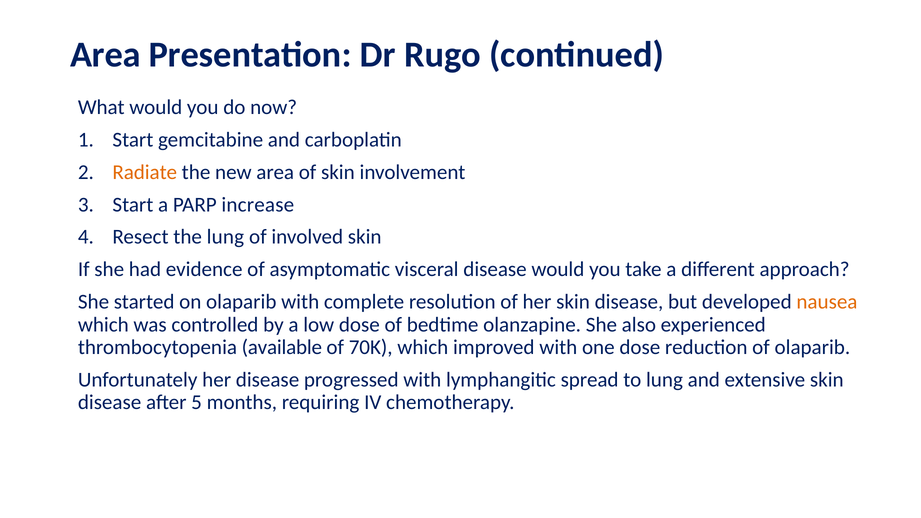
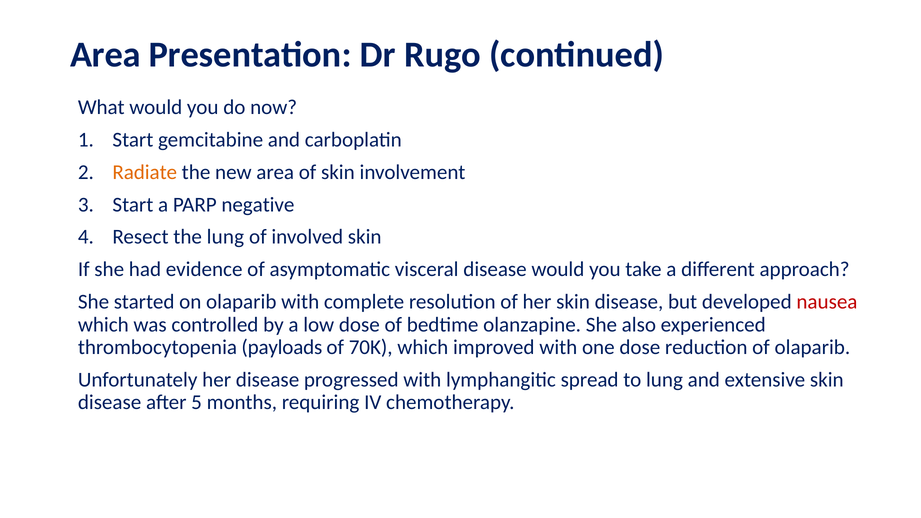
increase: increase -> negative
nausea colour: orange -> red
available: available -> payloads
